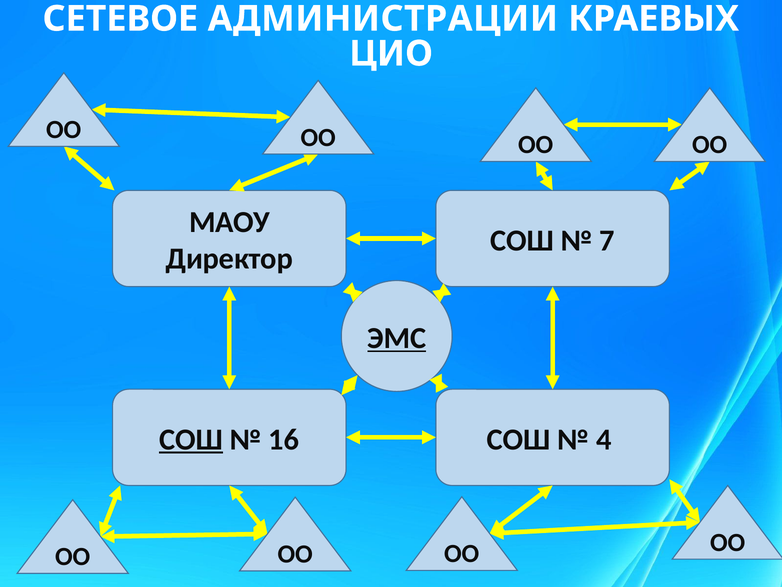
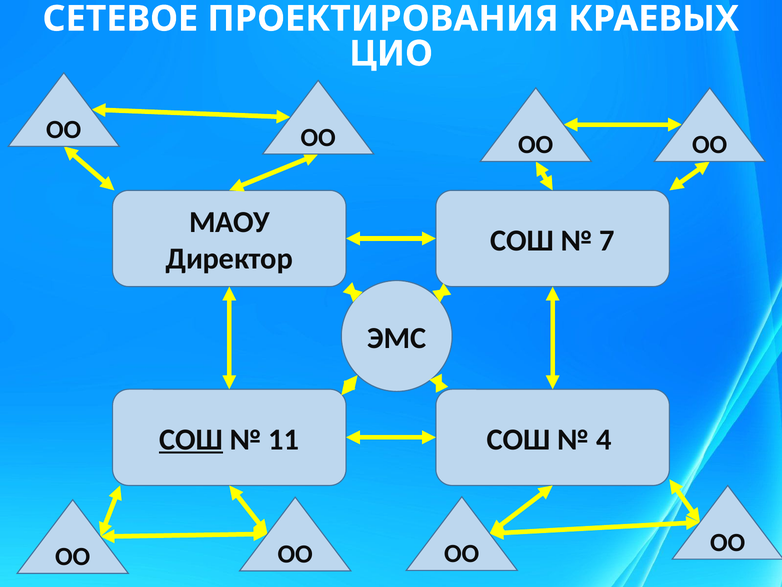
АДМИНИСТРАЦИИ: АДМИНИСТРАЦИИ -> ПРОЕКТИРОВАНИЯ
ЭМС underline: present -> none
16: 16 -> 11
